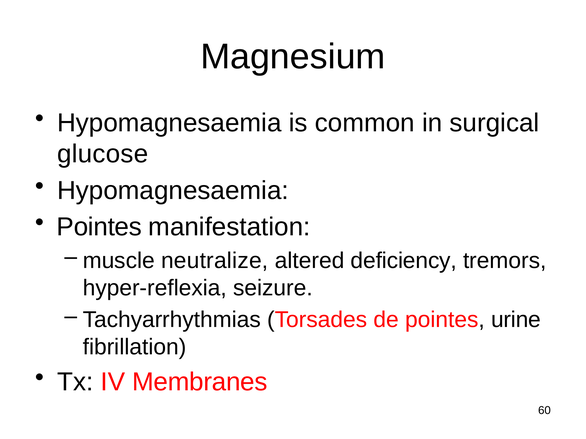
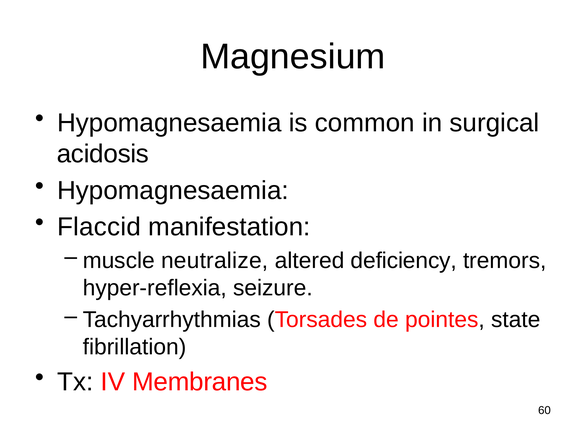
glucose: glucose -> acidosis
Pointes at (99, 227): Pointes -> Flaccid
urine: urine -> state
